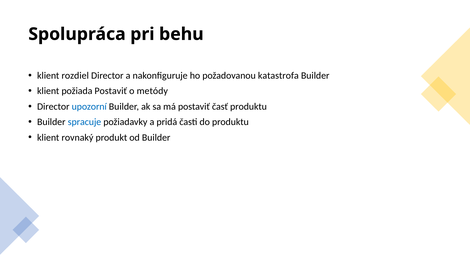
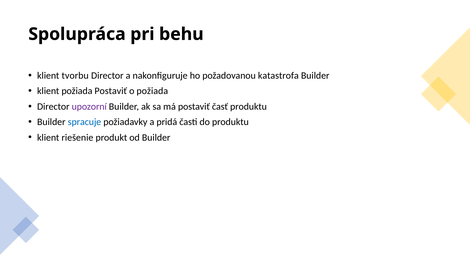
rozdiel: rozdiel -> tvorbu
o metódy: metódy -> požiada
upozorní colour: blue -> purple
rovnaký: rovnaký -> riešenie
